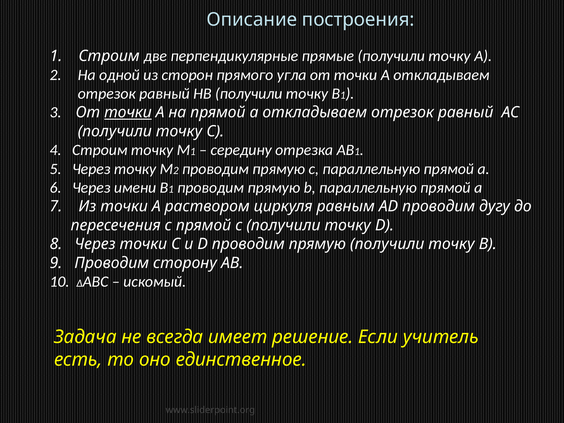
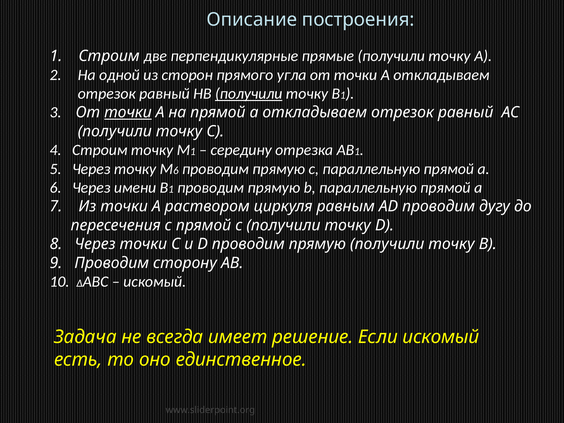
получили at (249, 94) underline: none -> present
2 at (176, 170): 2 -> 6
Если учитель: учитель -> искомый
